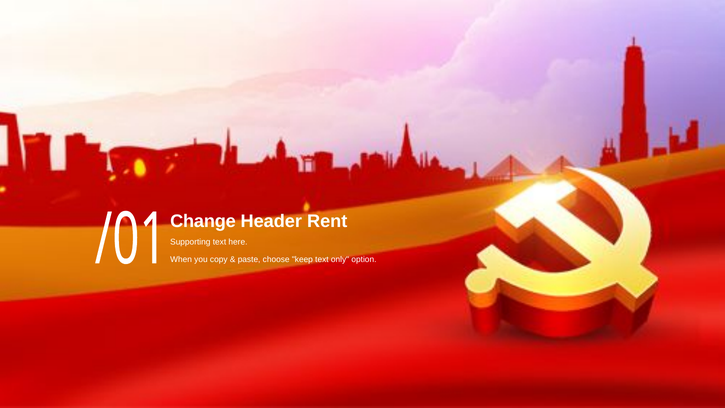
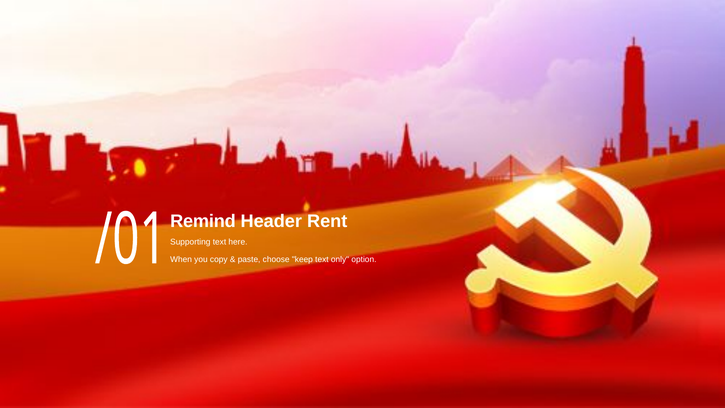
Change: Change -> Remind
